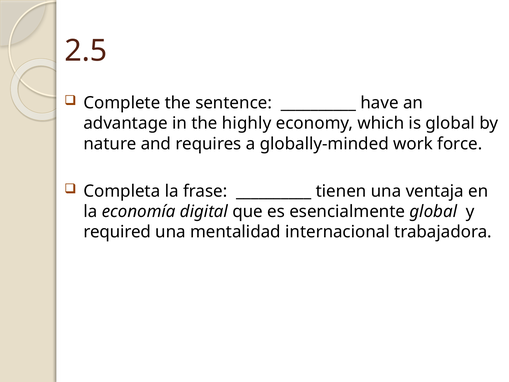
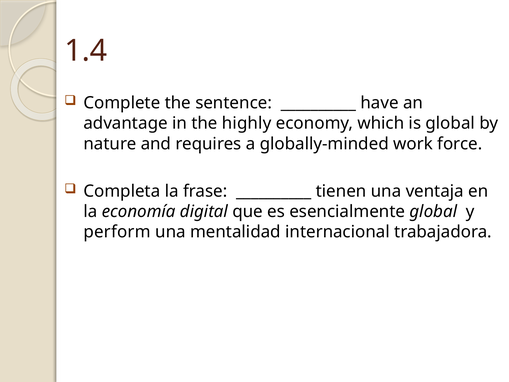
2.5: 2.5 -> 1.4
required: required -> perform
